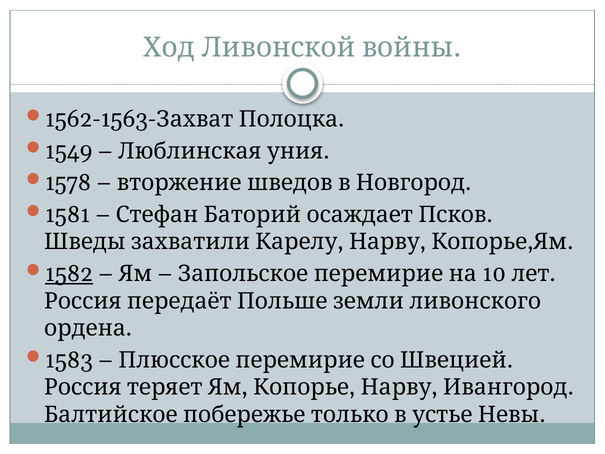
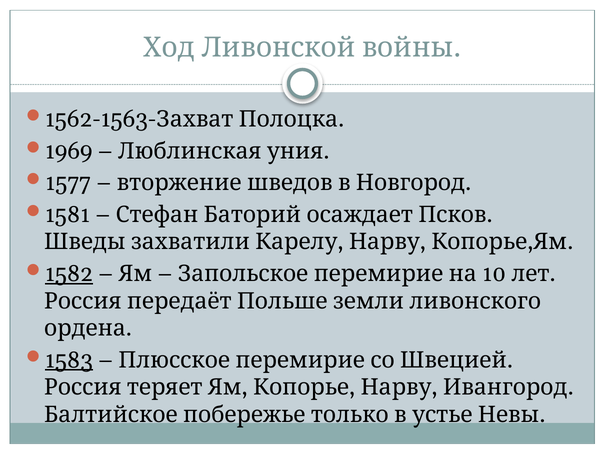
1549: 1549 -> 1969
1578: 1578 -> 1577
1583 underline: none -> present
